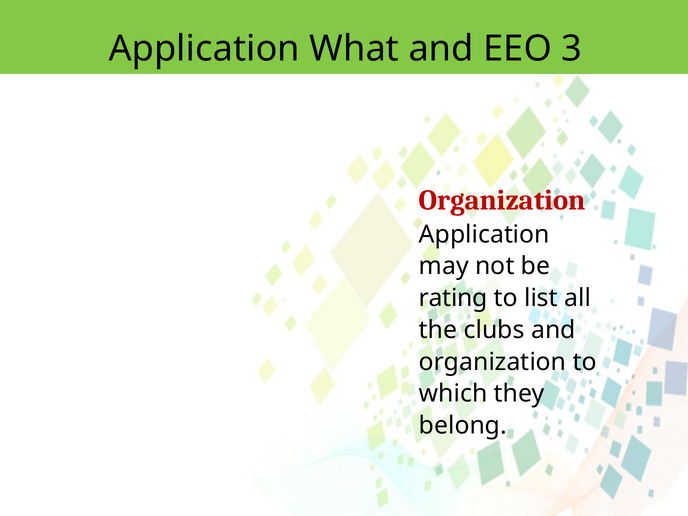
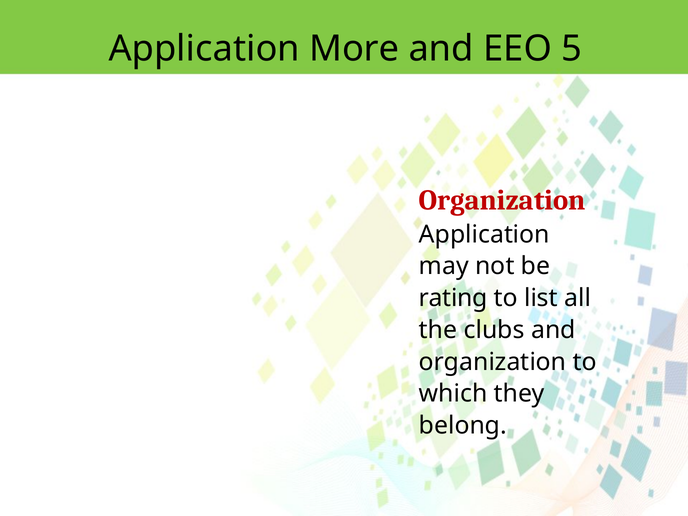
What: What -> More
3: 3 -> 5
